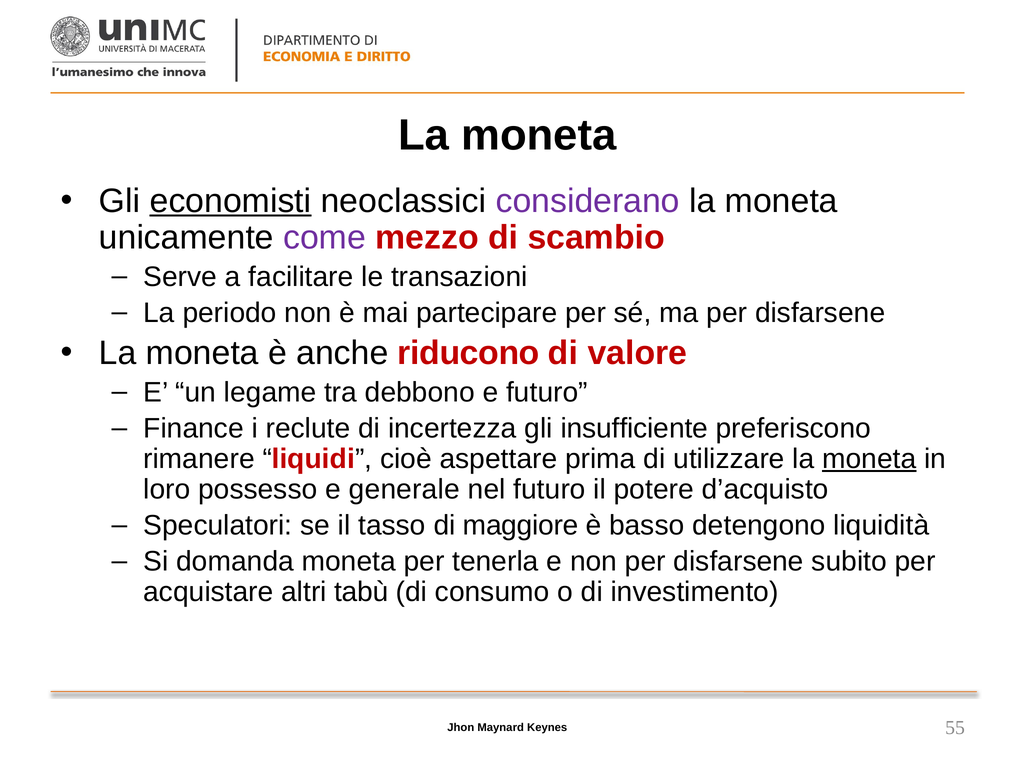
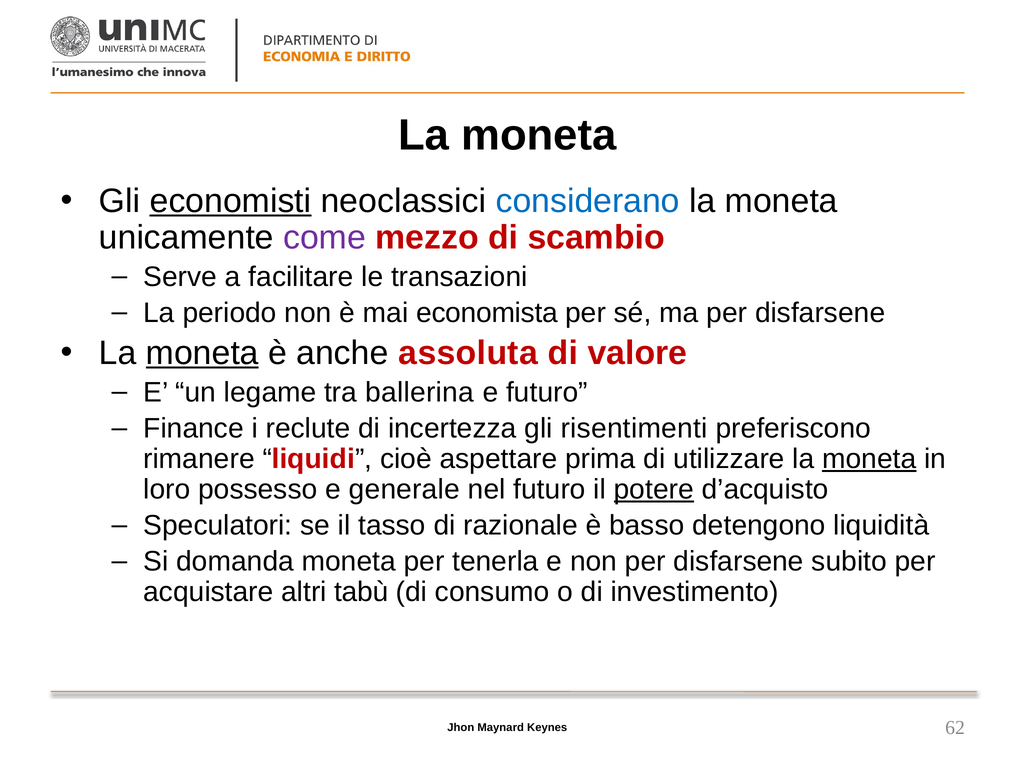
considerano colour: purple -> blue
partecipare: partecipare -> economista
moneta at (202, 353) underline: none -> present
riducono: riducono -> assoluta
debbono: debbono -> ballerina
insufficiente: insufficiente -> risentimenti
potere underline: none -> present
maggiore: maggiore -> razionale
55: 55 -> 62
